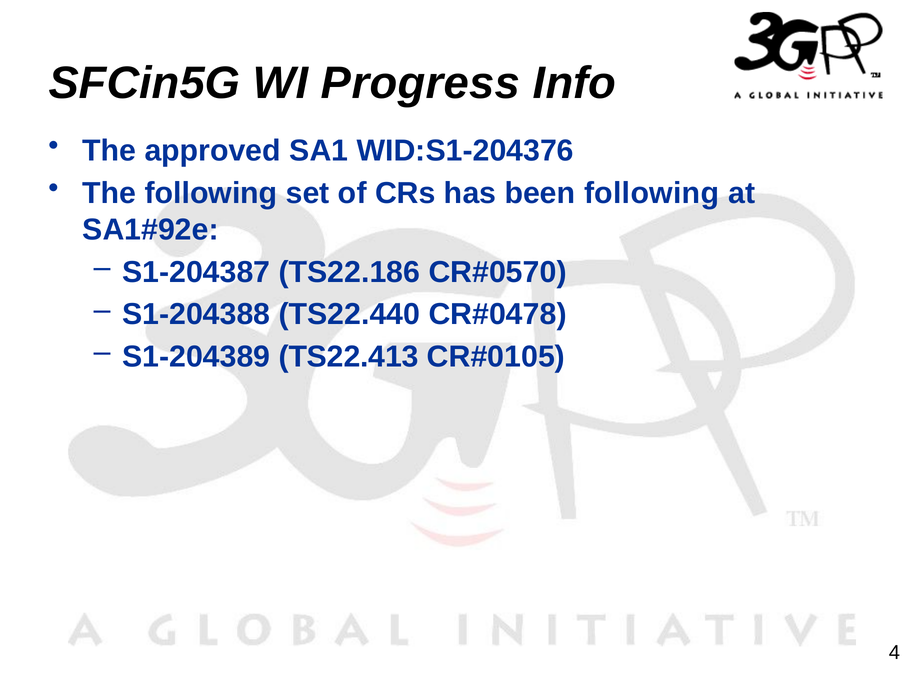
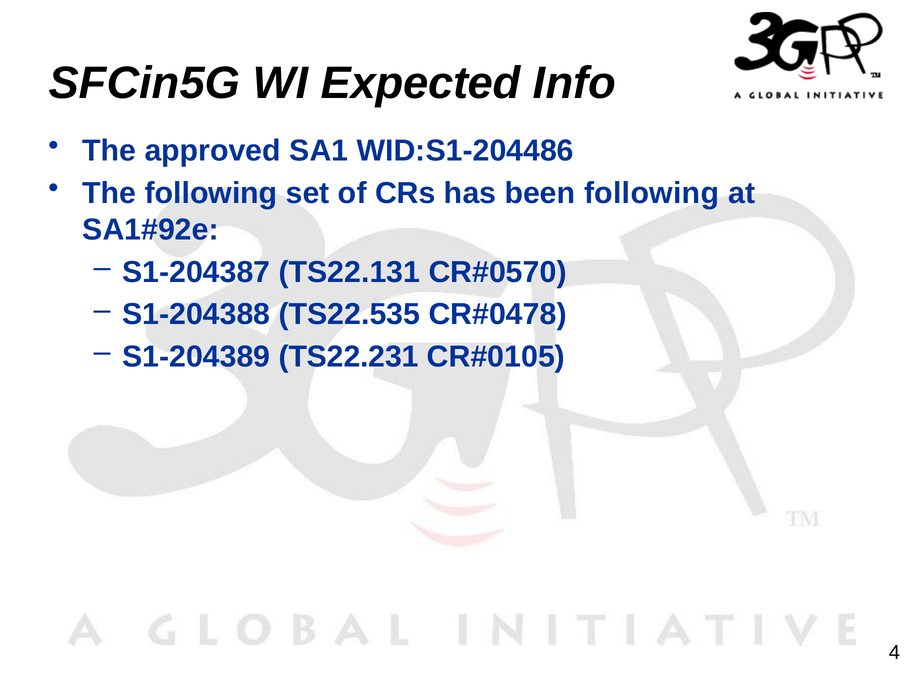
Progress: Progress -> Expected
WID:S1-204376: WID:S1-204376 -> WID:S1-204486
TS22.186: TS22.186 -> TS22.131
TS22.440: TS22.440 -> TS22.535
TS22.413: TS22.413 -> TS22.231
